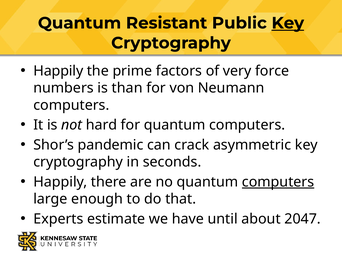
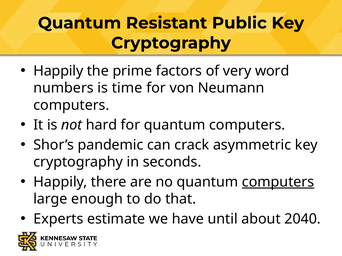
Key at (288, 23) underline: present -> none
force: force -> word
than: than -> time
2047: 2047 -> 2040
